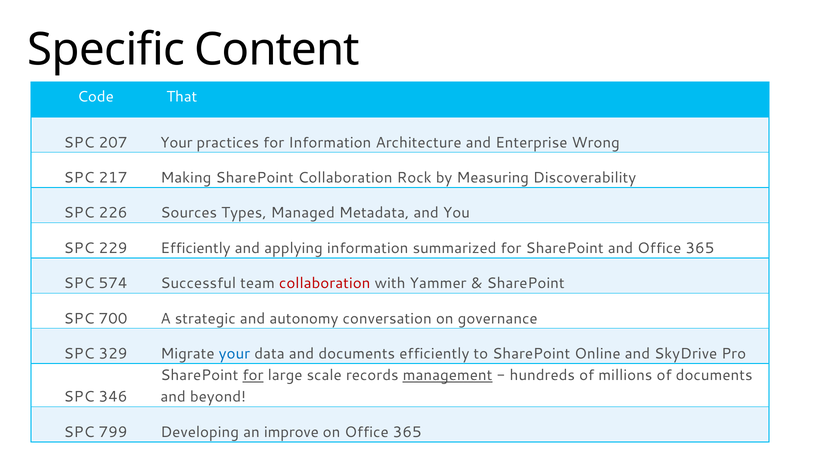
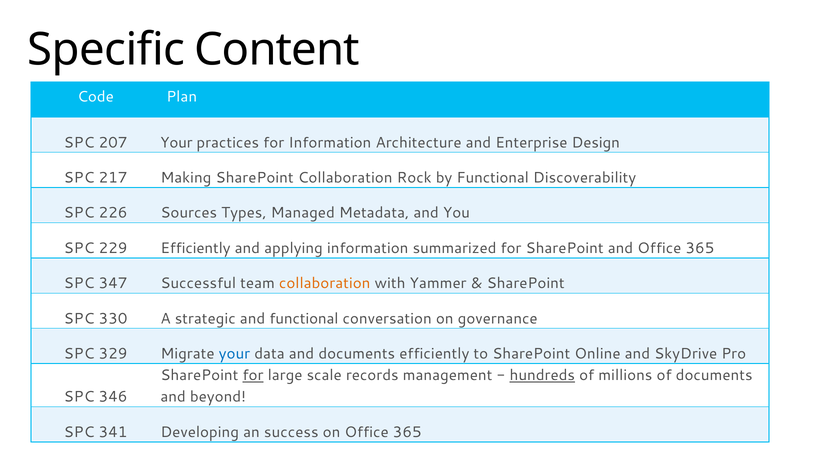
That: That -> Plan
Wrong: Wrong -> Design
by Measuring: Measuring -> Functional
574: 574 -> 347
collaboration at (325, 283) colour: red -> orange
700: 700 -> 330
and autonomy: autonomy -> functional
management underline: present -> none
hundreds underline: none -> present
799: 799 -> 341
improve: improve -> success
